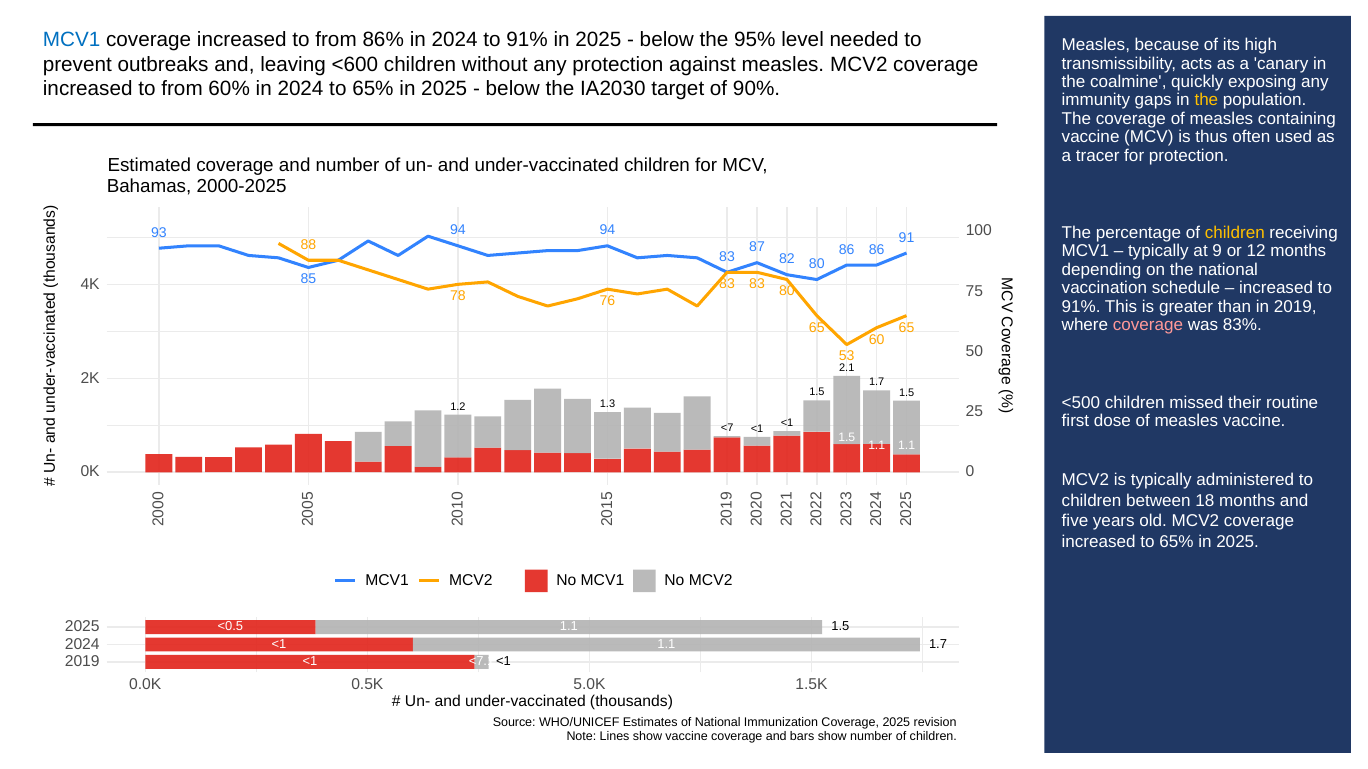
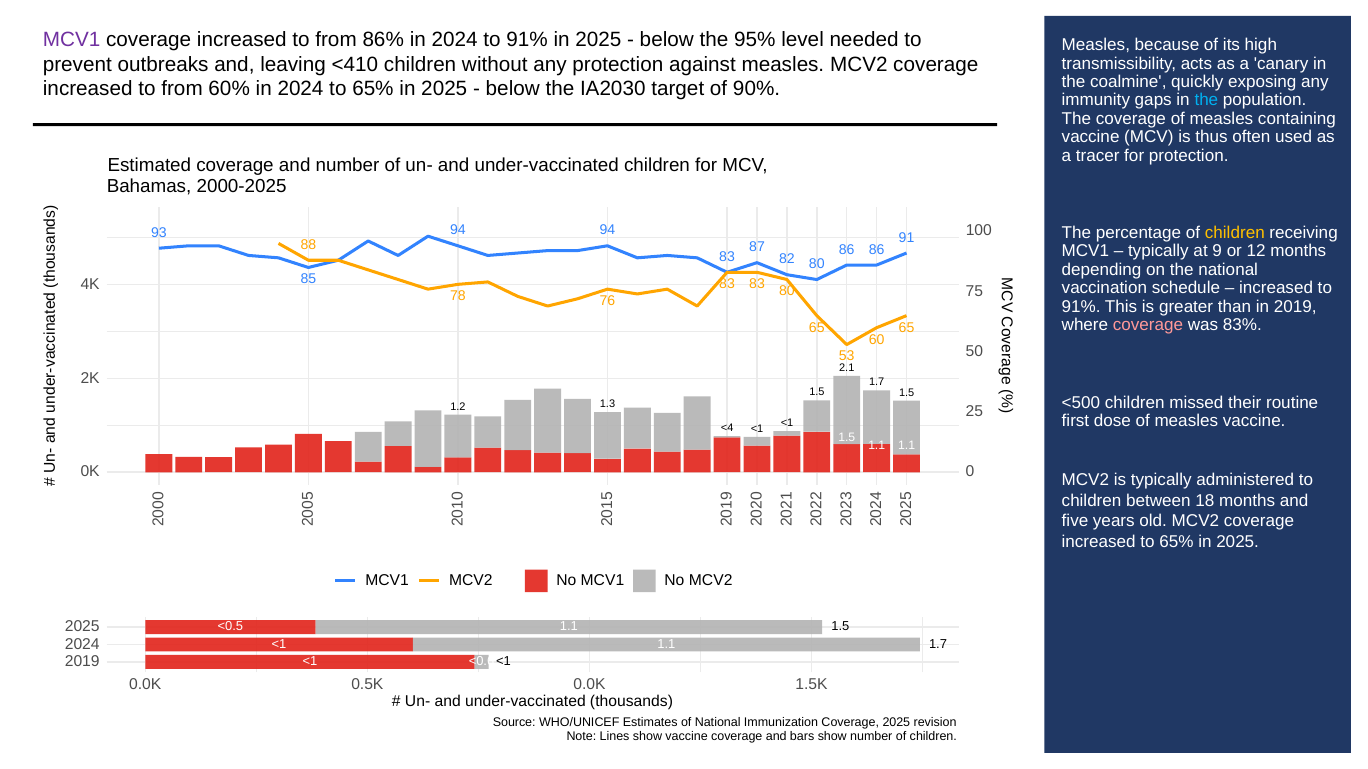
MCV1 at (72, 39) colour: blue -> purple
<600: <600 -> <410
the at (1206, 100) colour: yellow -> light blue
<7: <7 -> <4
<7.1: <7.1 -> <0.6
0.5K 5.0K: 5.0K -> 0.0K
